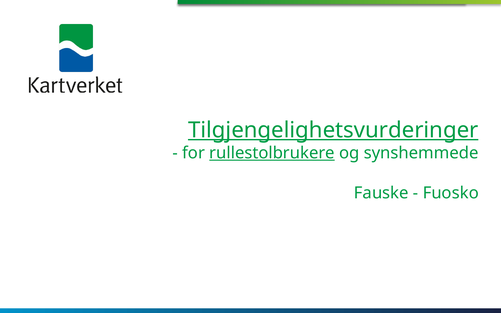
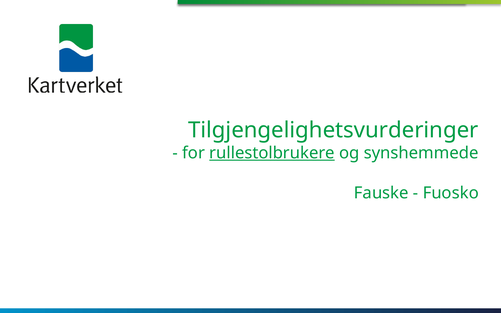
Tilgjengelighetsvurderinger underline: present -> none
